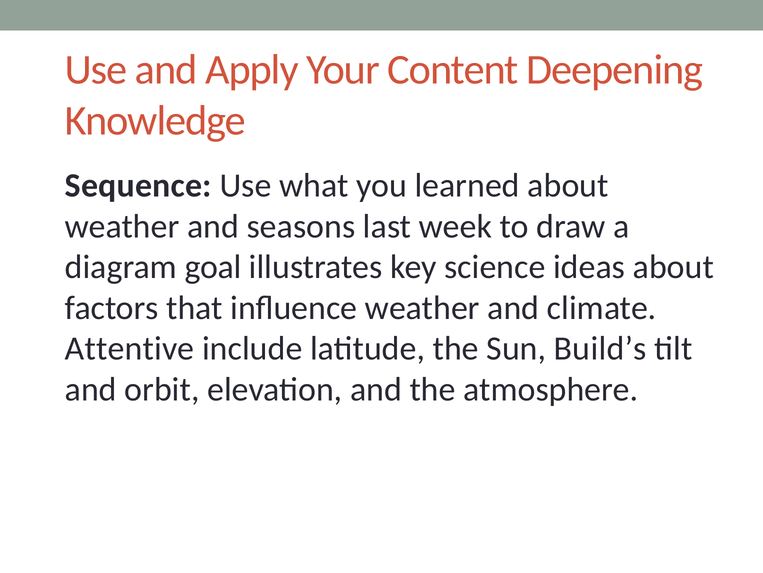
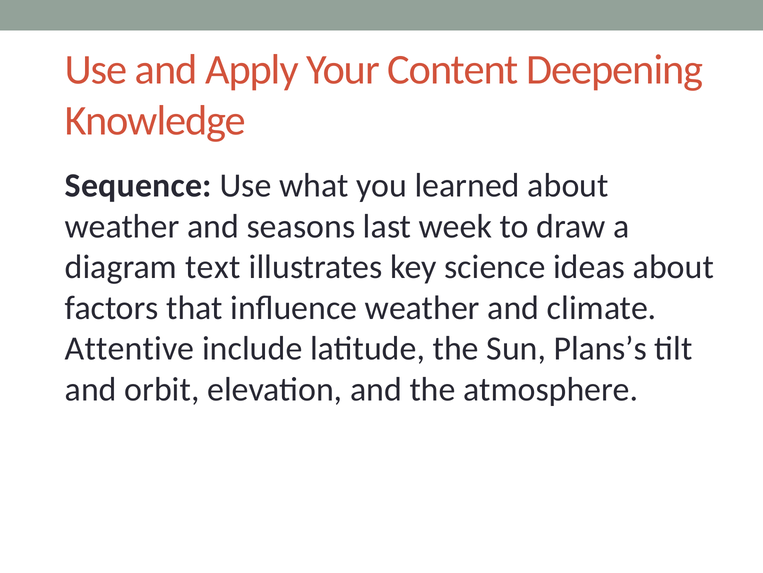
goal: goal -> text
Build’s: Build’s -> Plans’s
